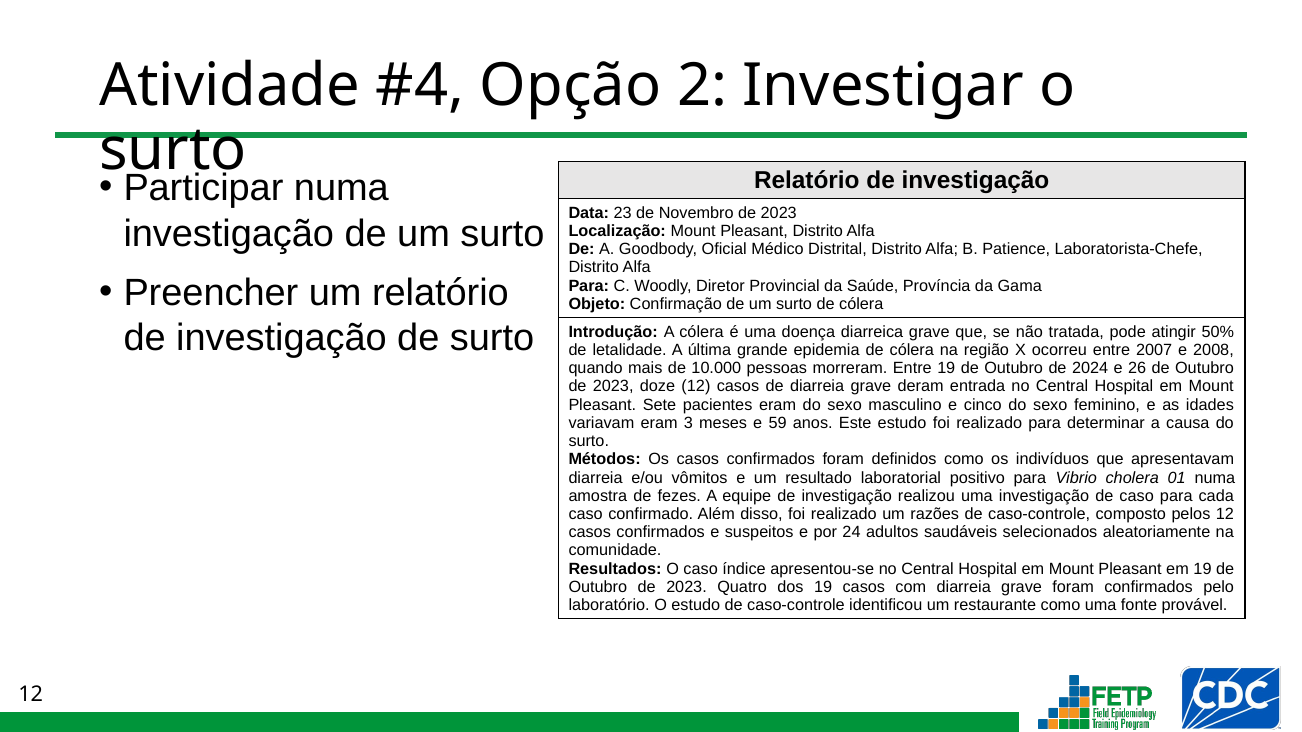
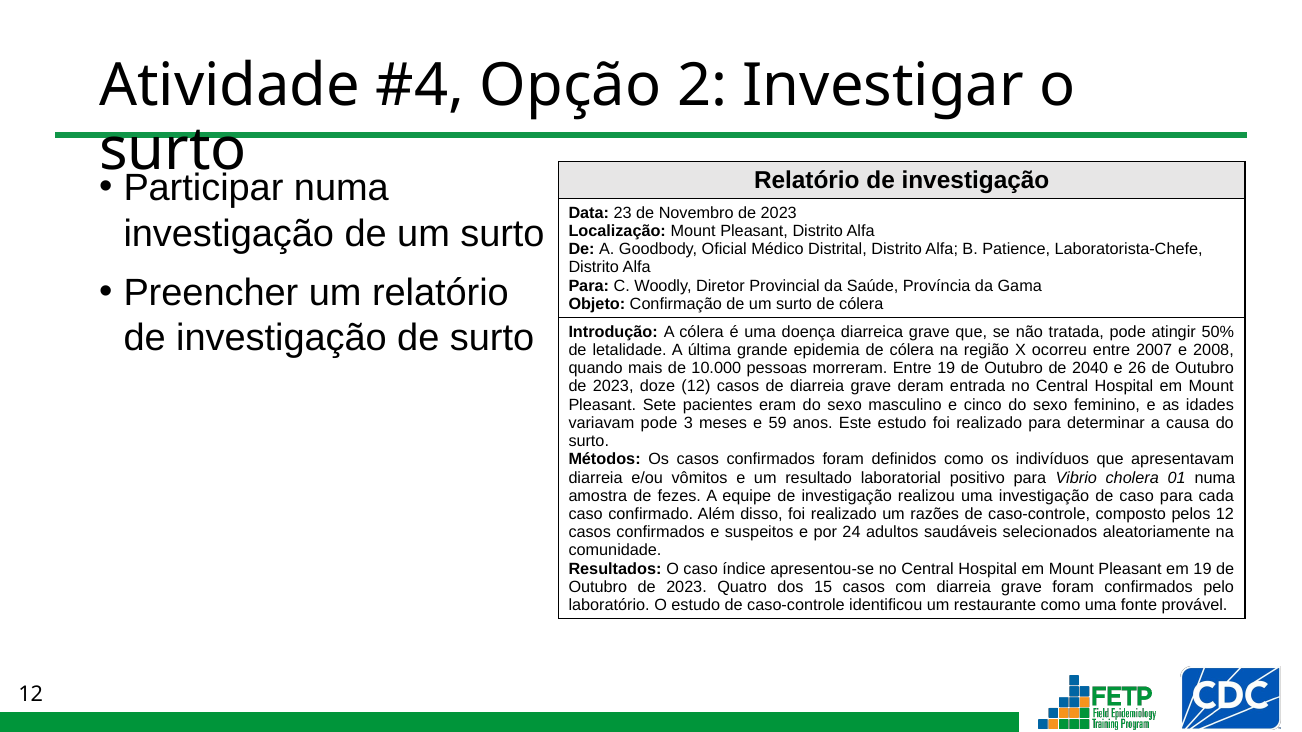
2024: 2024 -> 2040
variavam eram: eram -> pode
dos 19: 19 -> 15
